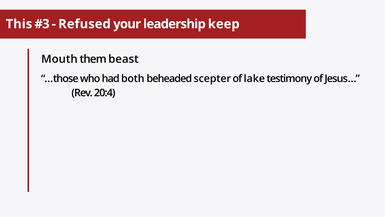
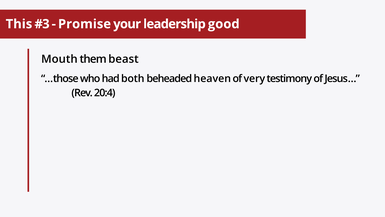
Refused: Refused -> Promise
keep: keep -> good
scepter: scepter -> heaven
lake: lake -> very
